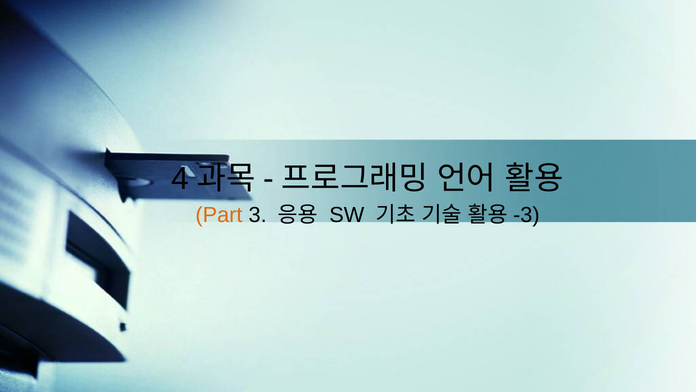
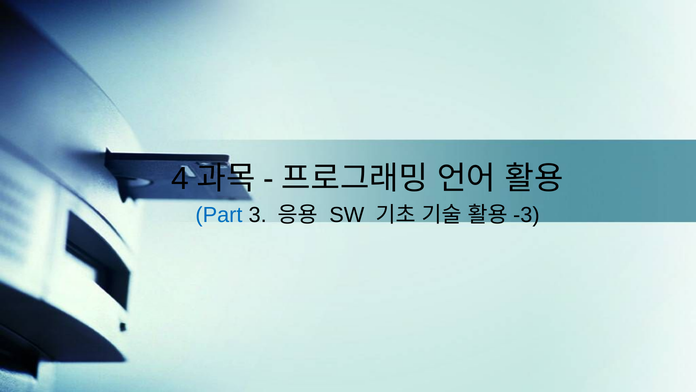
Part colour: orange -> blue
